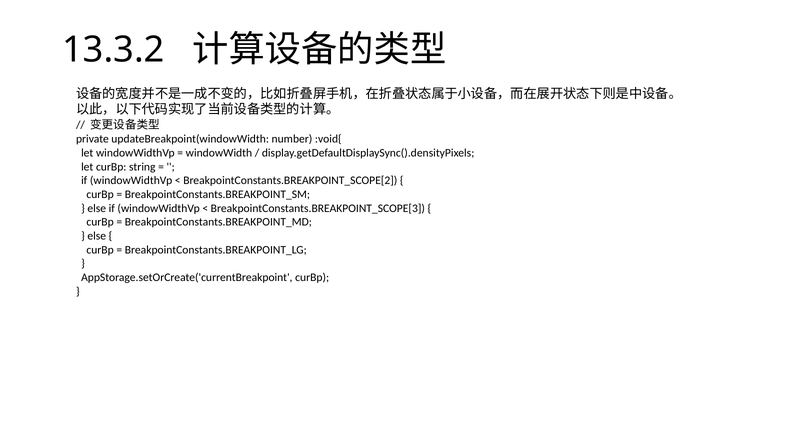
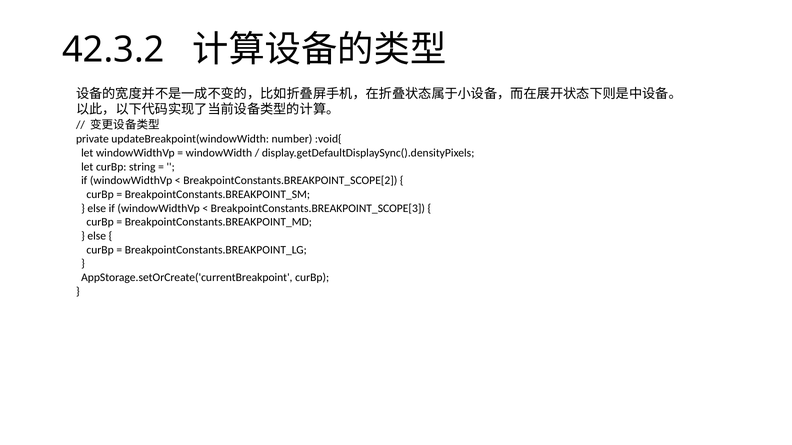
13.3.2: 13.3.2 -> 42.3.2
